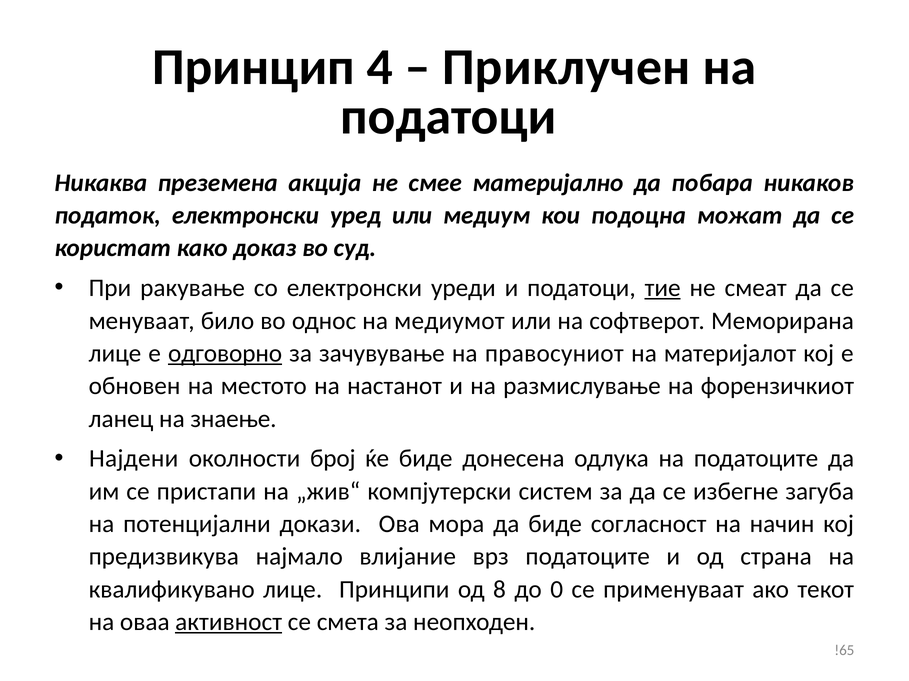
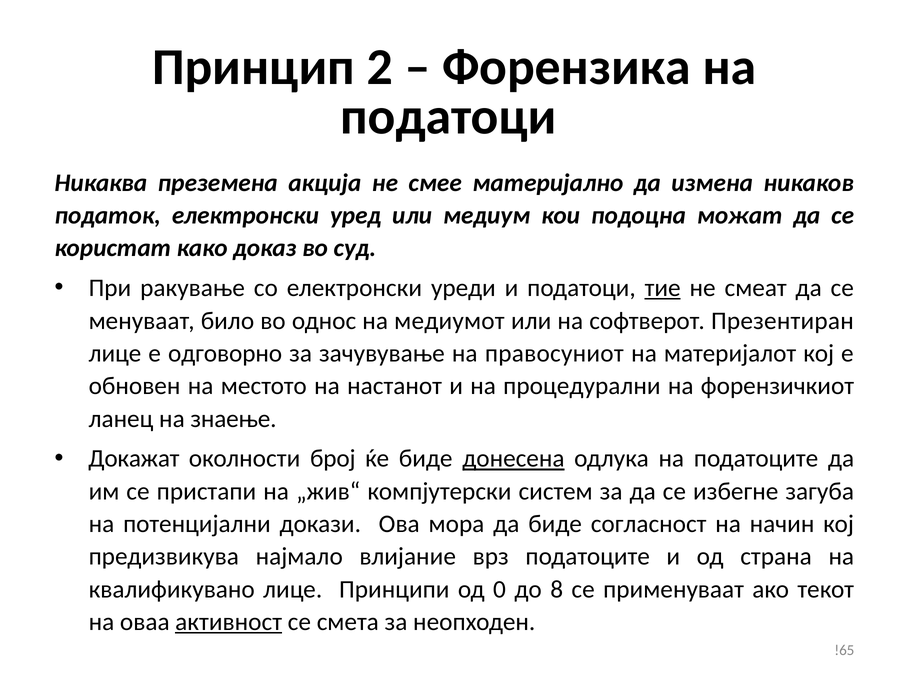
4: 4 -> 2
Приклучен: Приклучен -> Форензика
побара: побара -> измена
Меморирана: Меморирана -> Презентиран
одговорно underline: present -> none
размислување: размислување -> процедурални
Најдени: Најдени -> Докажат
донесена underline: none -> present
8: 8 -> 0
0: 0 -> 8
